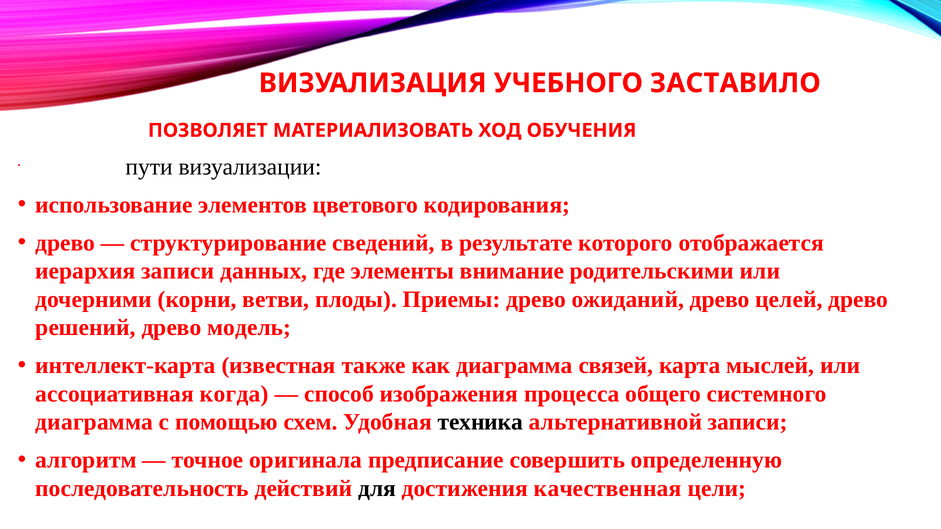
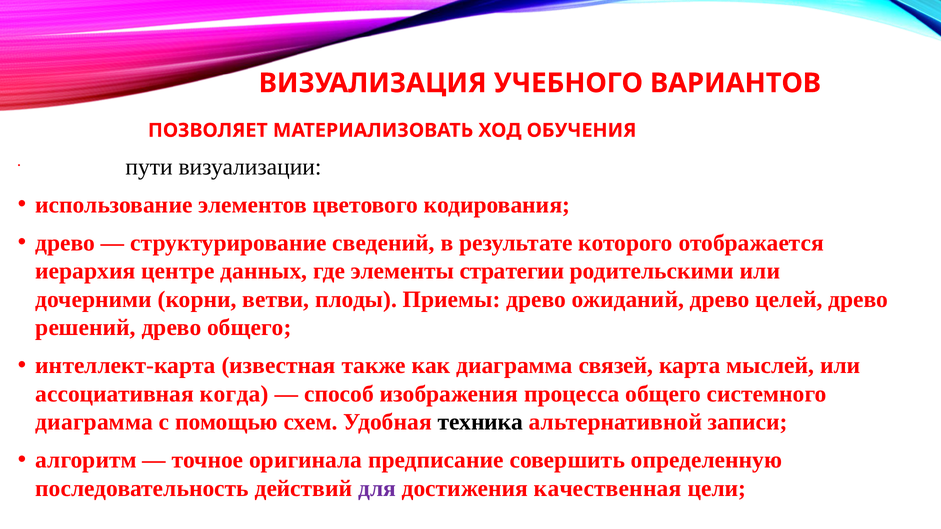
ЗАСТАВИЛО: ЗАСТАВИЛО -> ВАРИАНТОВ
иерархия записи: записи -> центре
внимание: внимание -> стратегии
древо модель: модель -> общего
для colour: black -> purple
